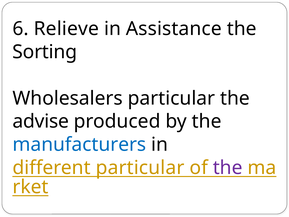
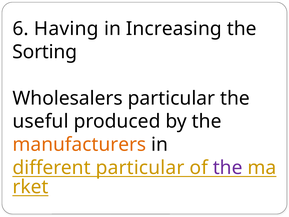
Relieve: Relieve -> Having
Assistance: Assistance -> Increasing
advise: advise -> useful
manufacturers colour: blue -> orange
